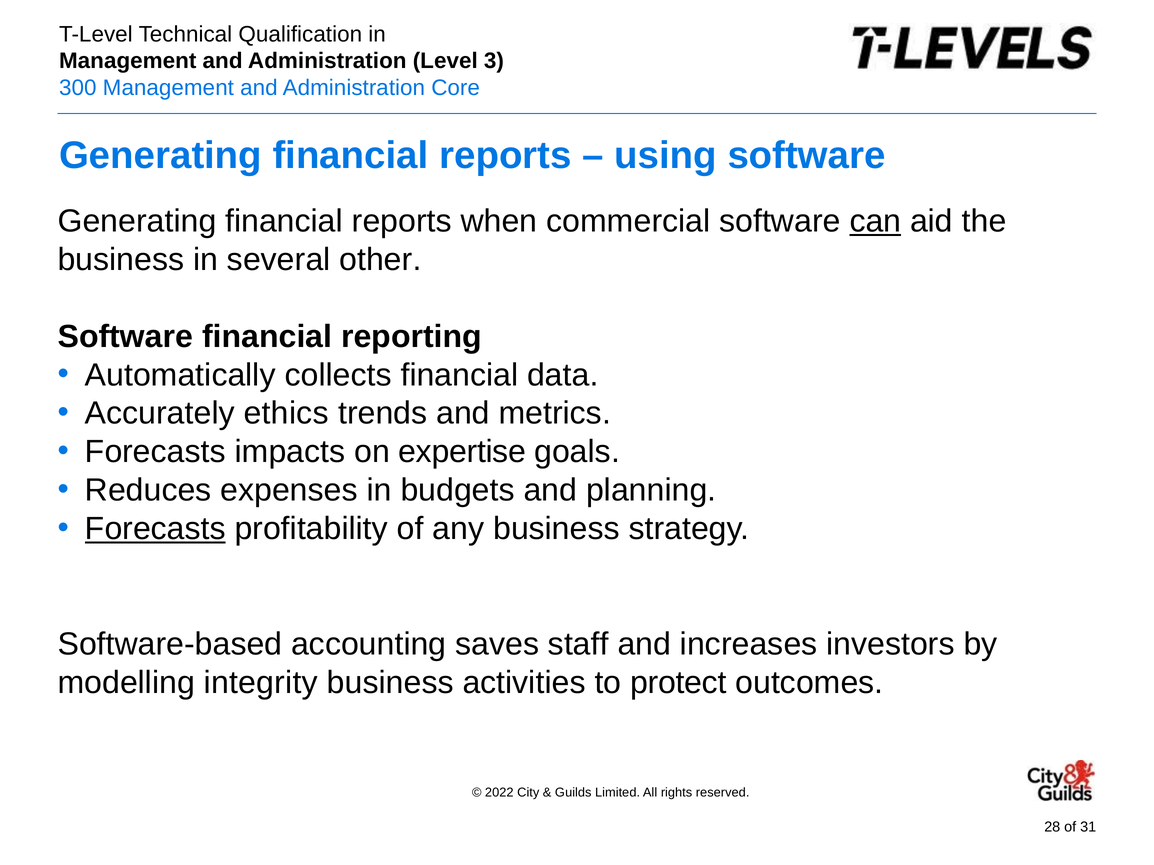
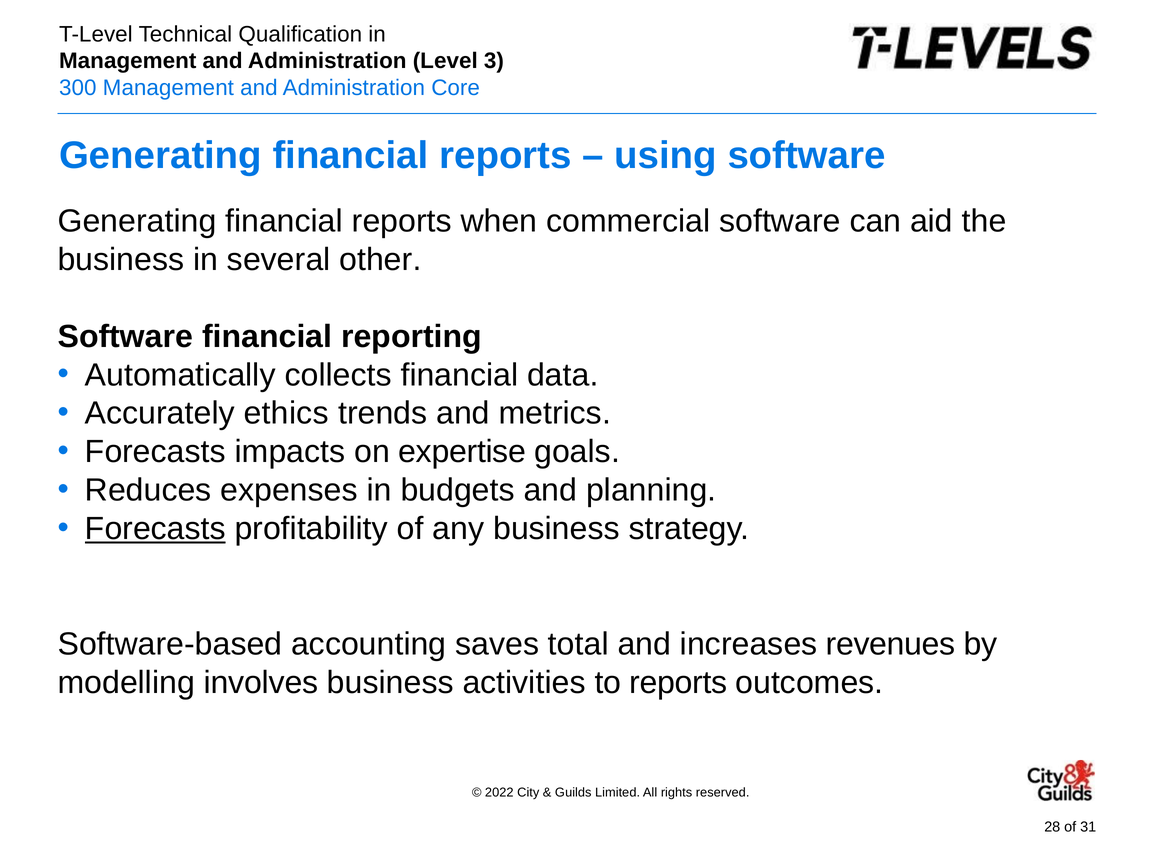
can underline: present -> none
staff: staff -> total
investors: investors -> revenues
integrity: integrity -> involves
to protect: protect -> reports
